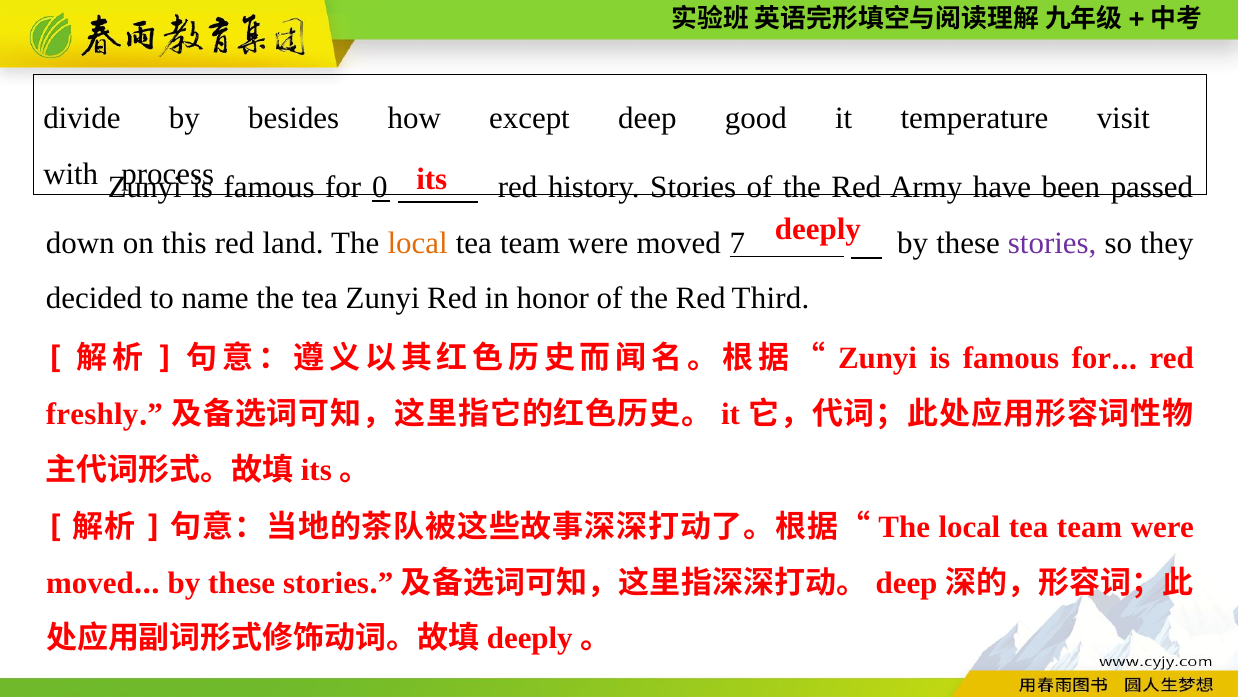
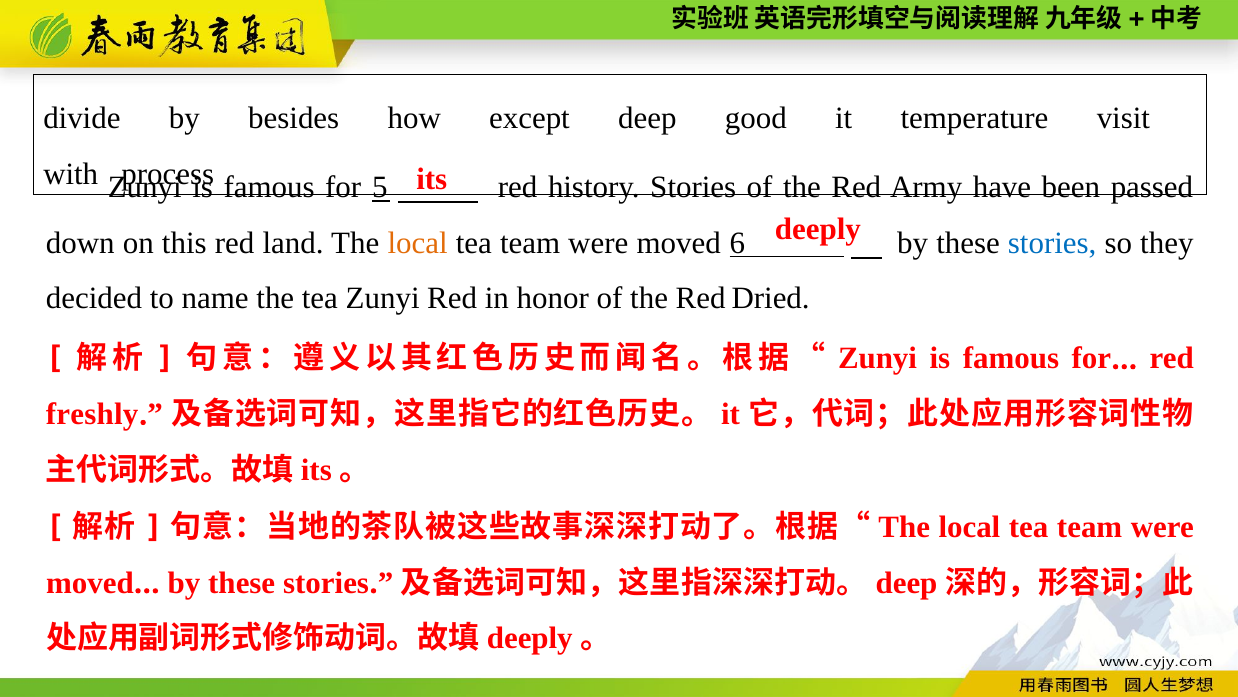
0: 0 -> 5
7: 7 -> 6
stories at (1052, 243) colour: purple -> blue
Third: Third -> Dried
